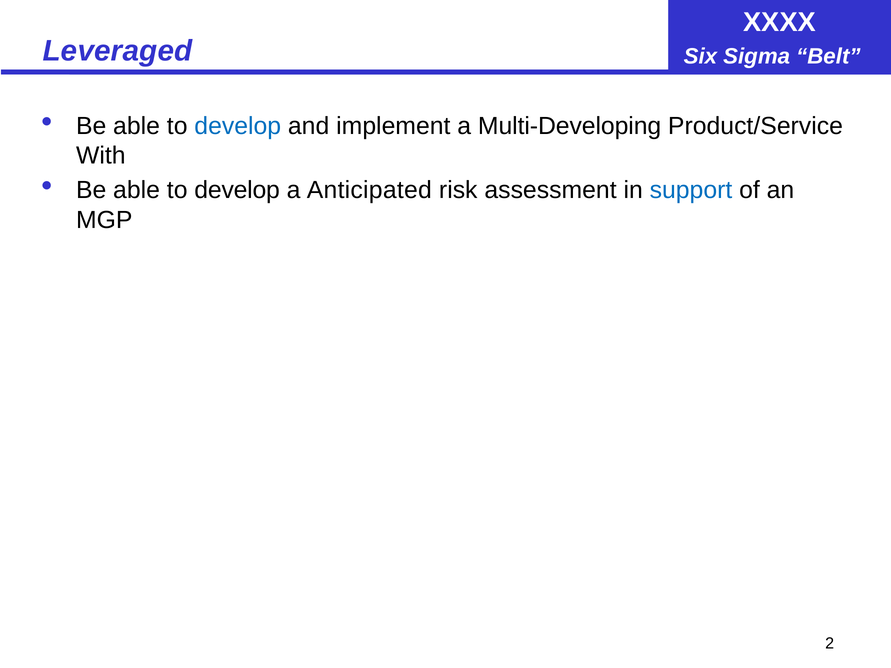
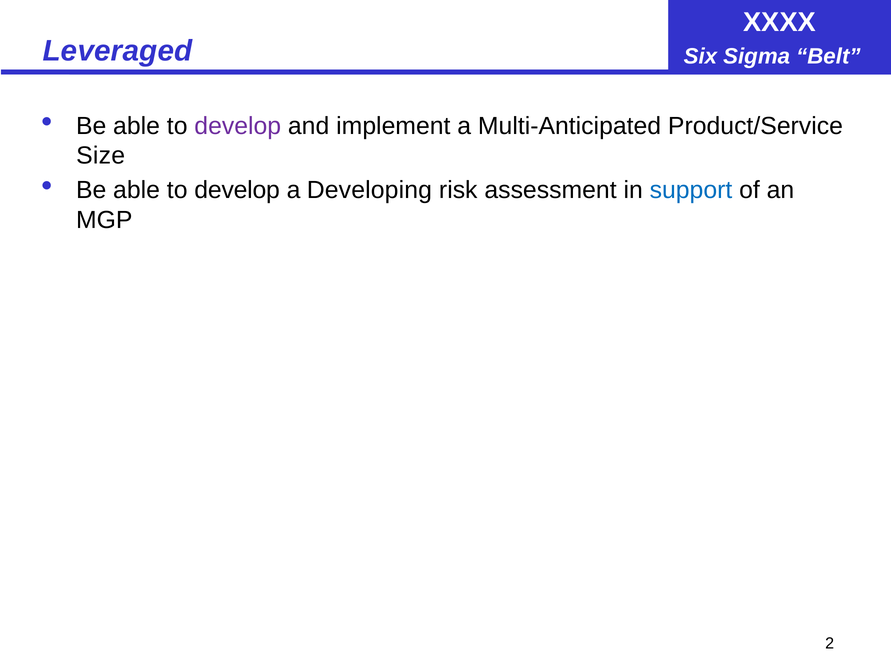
develop at (238, 126) colour: blue -> purple
Multi-Developing: Multi-Developing -> Multi-Anticipated
With: With -> Size
Anticipated: Anticipated -> Developing
